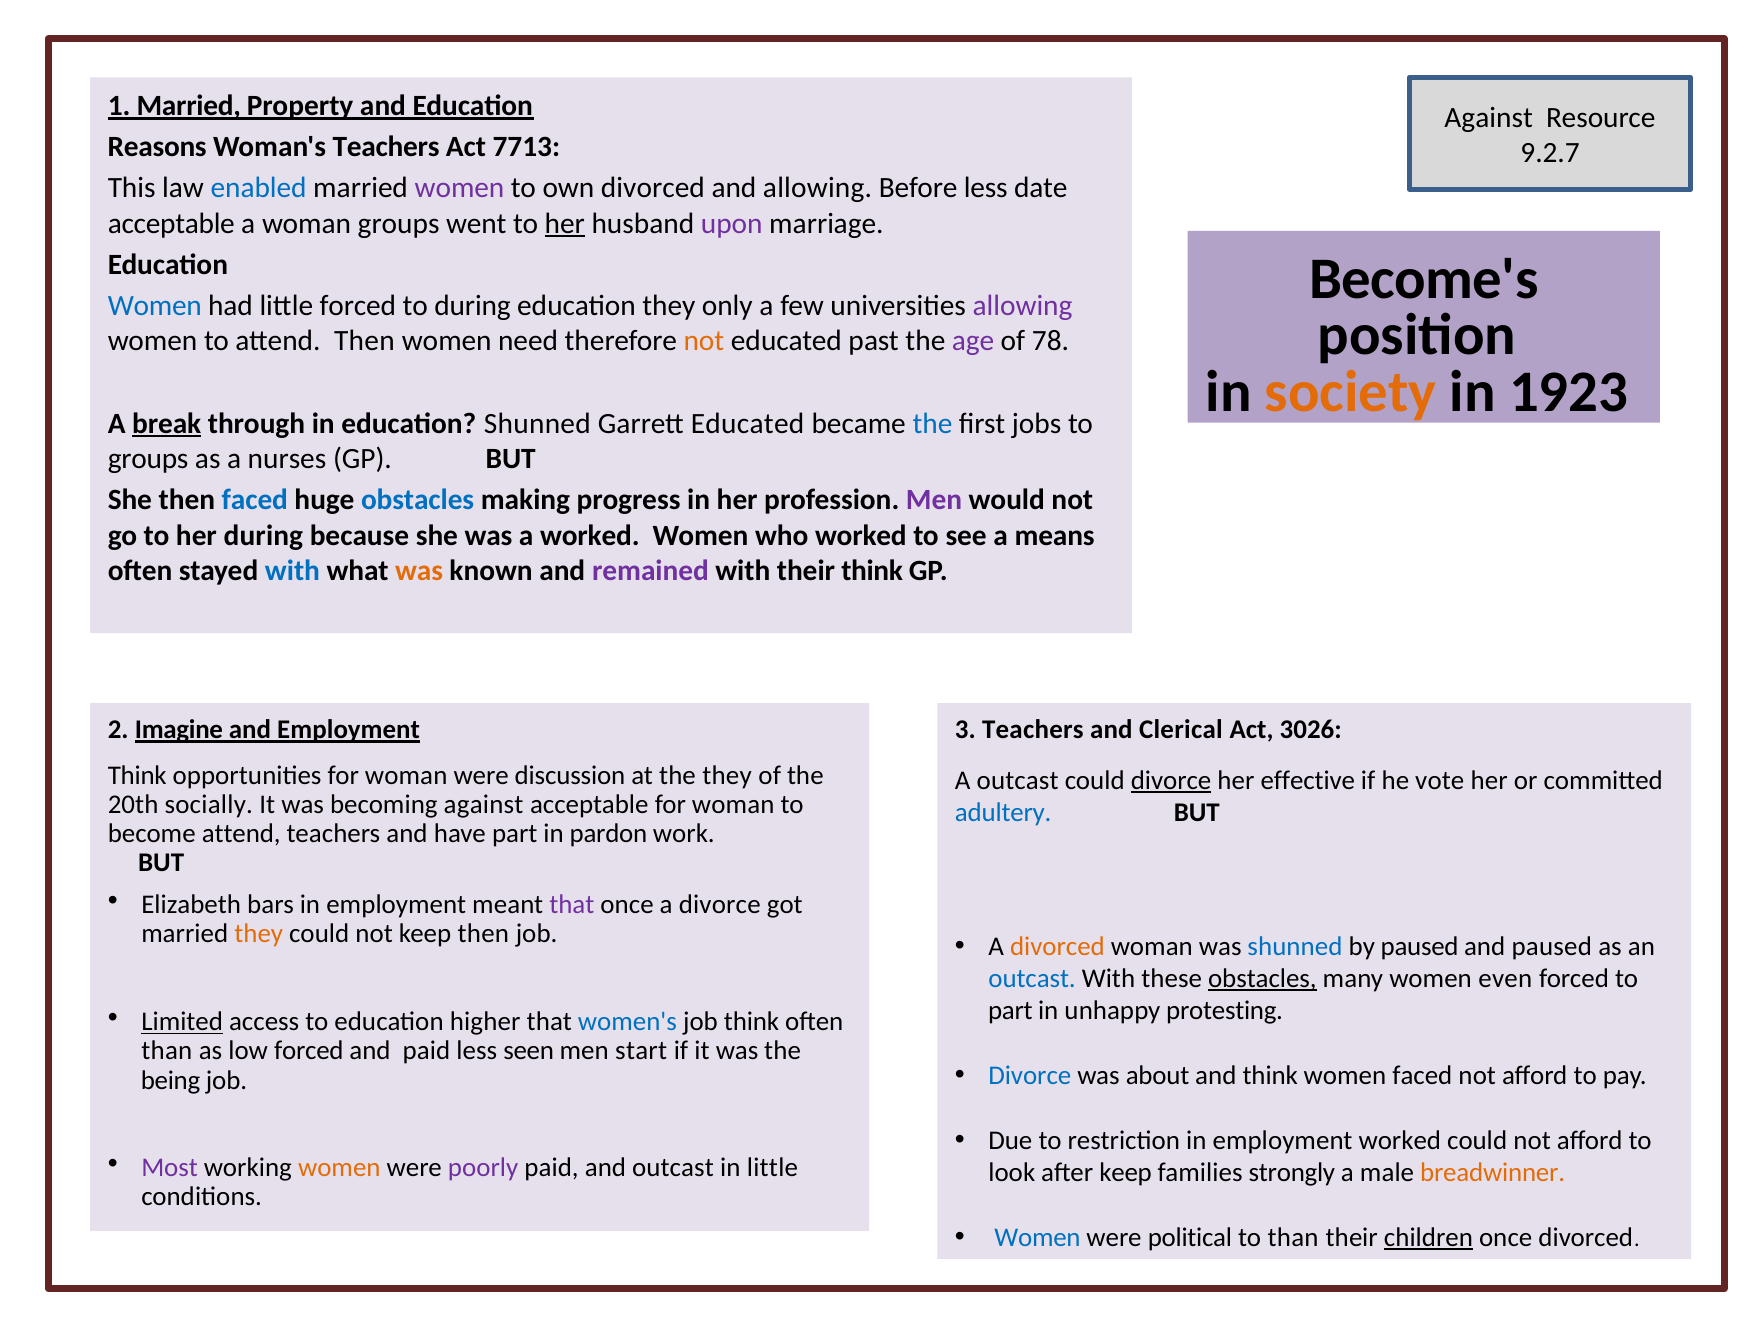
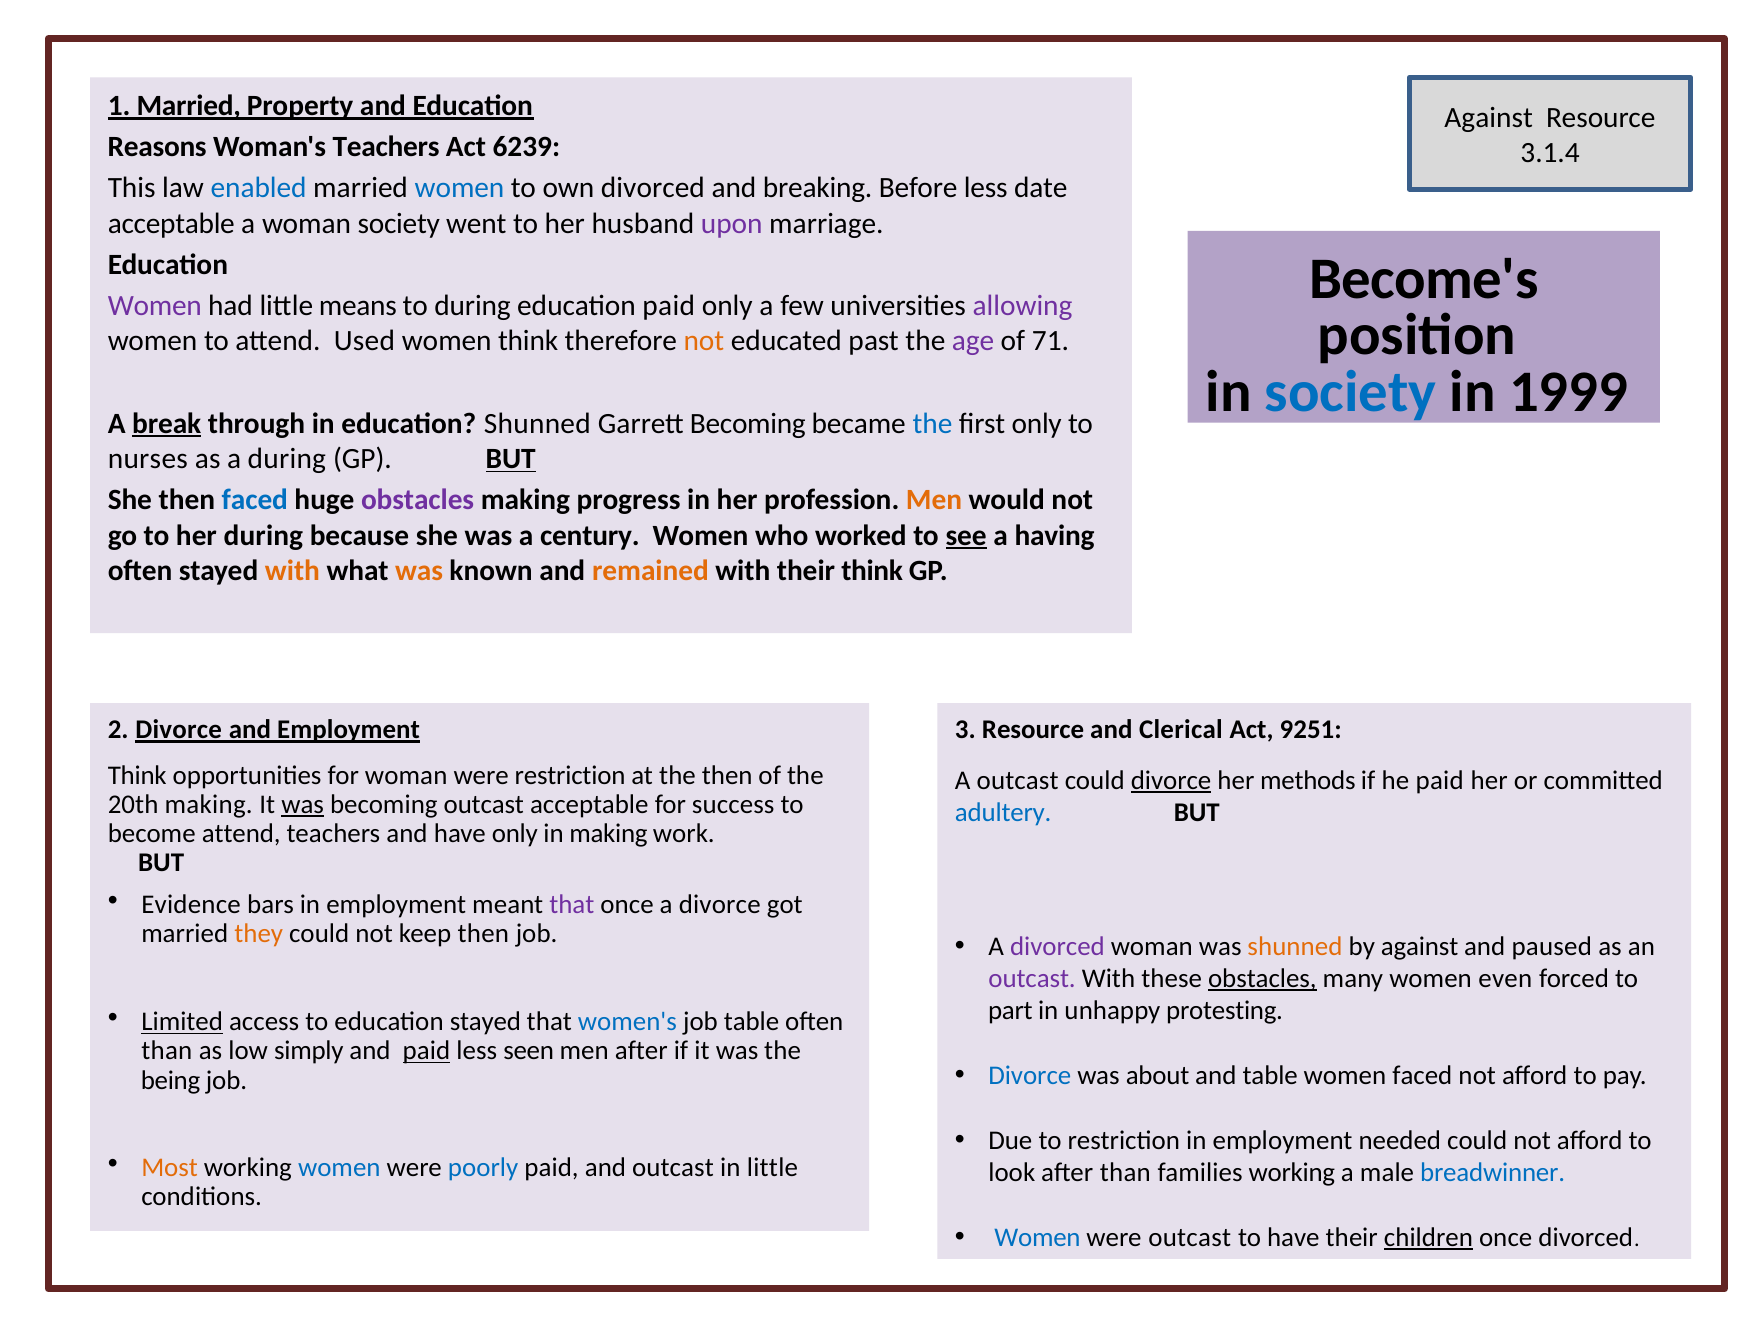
7713: 7713 -> 6239
9.2.7: 9.2.7 -> 3.1.4
women at (460, 188) colour: purple -> blue
and allowing: allowing -> breaking
woman groups: groups -> society
her at (565, 224) underline: present -> none
Women at (155, 306) colour: blue -> purple
little forced: forced -> means
education they: they -> paid
attend Then: Then -> Used
women need: need -> think
78: 78 -> 71
society at (1351, 392) colour: orange -> blue
1923: 1923 -> 1999
Garrett Educated: Educated -> Becoming
first jobs: jobs -> only
groups at (148, 459): groups -> nurses
a nurses: nurses -> during
BUT at (511, 459) underline: none -> present
obstacles at (418, 500) colour: blue -> purple
Men at (934, 500) colour: purple -> orange
a worked: worked -> century
see underline: none -> present
means: means -> having
with at (292, 571) colour: blue -> orange
remained colour: purple -> orange
2 Imagine: Imagine -> Divorce
3 Teachers: Teachers -> Resource
3026: 3026 -> 9251
were discussion: discussion -> restriction
the they: they -> then
effective: effective -> methods
he vote: vote -> paid
20th socially: socially -> making
was at (303, 804) underline: none -> present
becoming against: against -> outcast
acceptable for woman: woman -> success
have part: part -> only
in pardon: pardon -> making
Elizabeth: Elizabeth -> Evidence
divorced at (1057, 946) colour: orange -> purple
shunned at (1295, 946) colour: blue -> orange
by paused: paused -> against
outcast at (1032, 979) colour: blue -> purple
education higher: higher -> stayed
job think: think -> table
low forced: forced -> simply
paid at (427, 1051) underline: none -> present
men start: start -> after
and think: think -> table
employment worked: worked -> needed
Most colour: purple -> orange
women at (339, 1168) colour: orange -> blue
poorly colour: purple -> blue
after keep: keep -> than
families strongly: strongly -> working
breadwinner colour: orange -> blue
were political: political -> outcast
to than: than -> have
